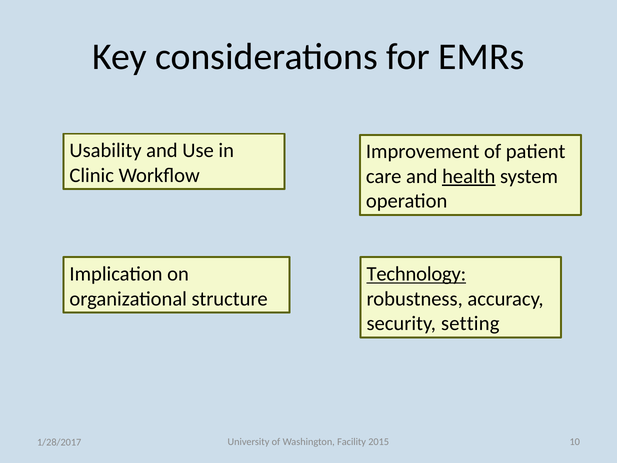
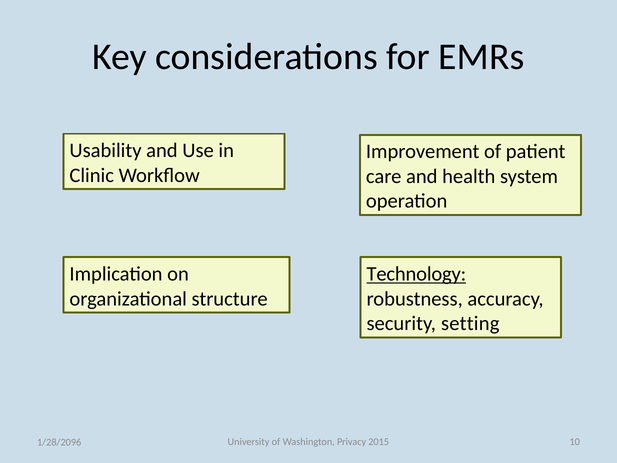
health underline: present -> none
Facility: Facility -> Privacy
1/28/2017: 1/28/2017 -> 1/28/2096
